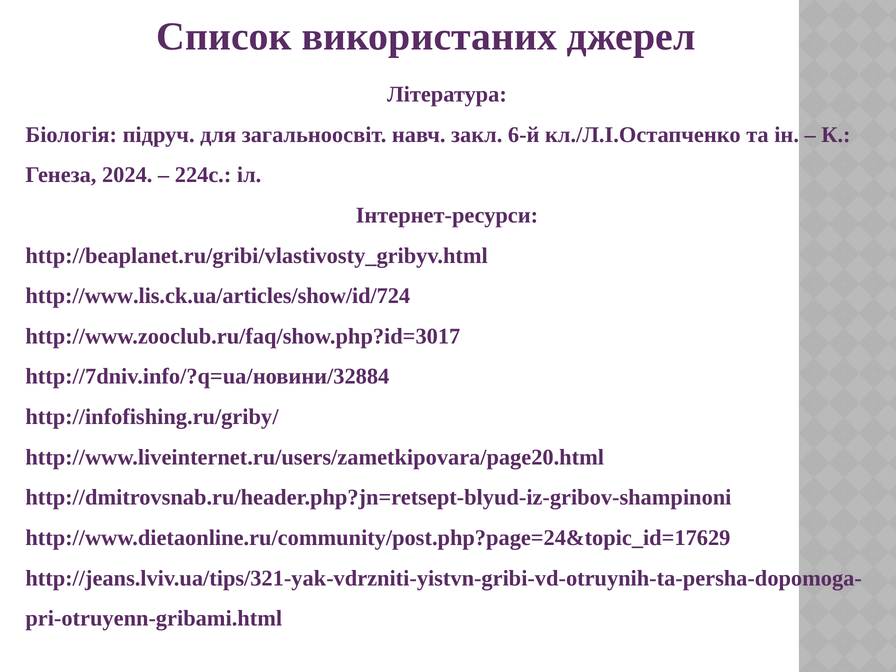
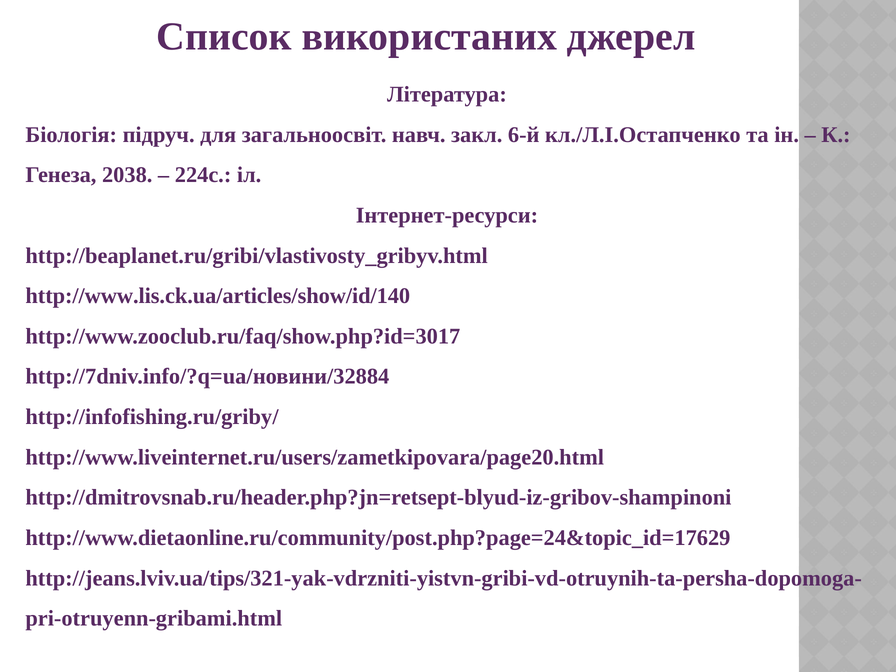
2024: 2024 -> 2038
http://www.lis.ck.ua/articles/show/id/724: http://www.lis.ck.ua/articles/show/id/724 -> http://www.lis.ck.ua/articles/show/id/140
